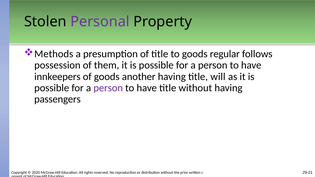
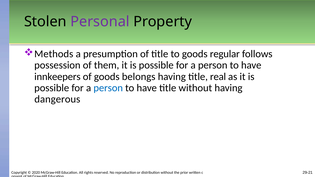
another: another -> belongs
will: will -> real
person at (108, 88) colour: purple -> blue
passengers: passengers -> dangerous
